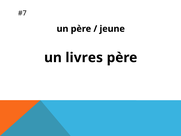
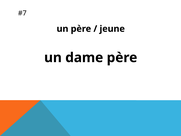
livres: livres -> dame
